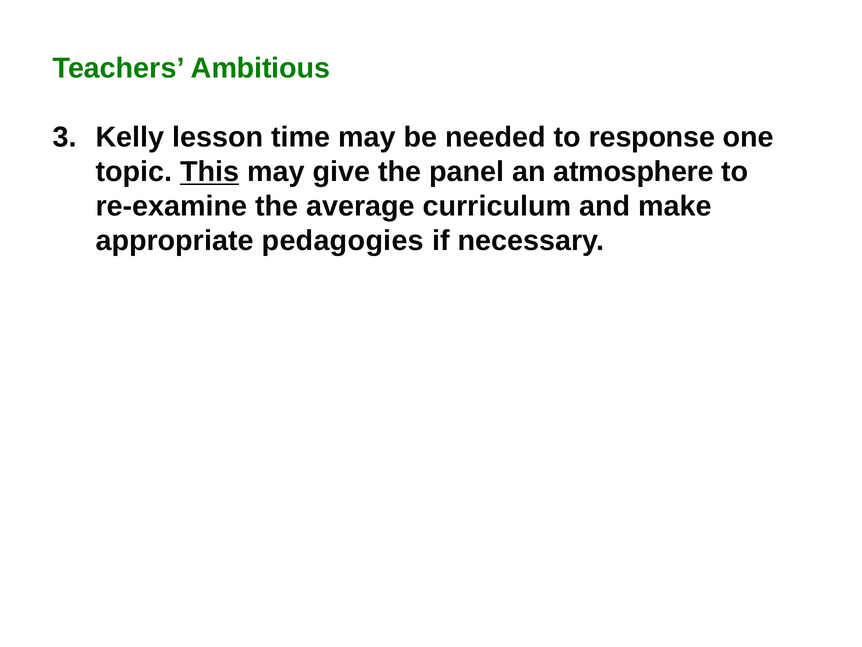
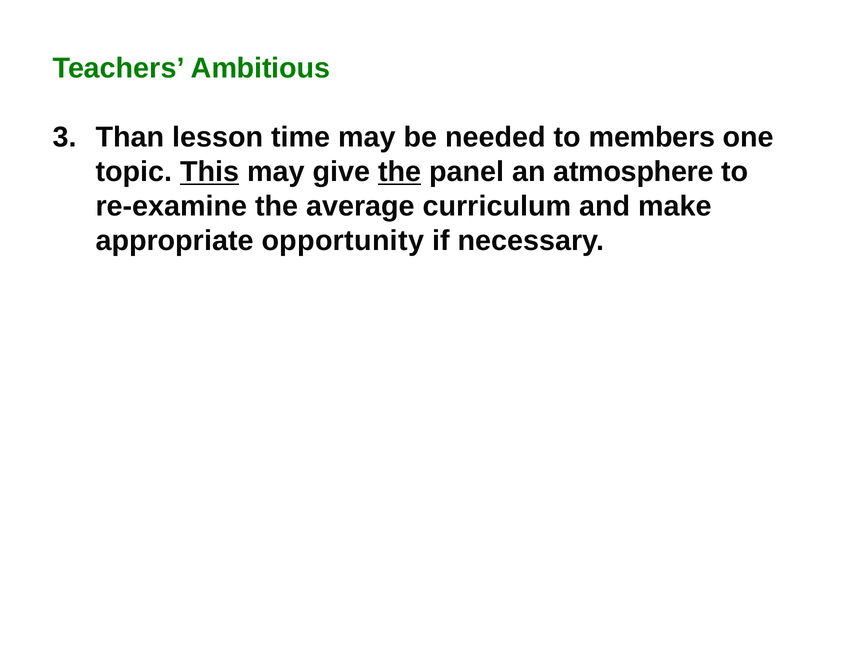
Kelly: Kelly -> Than
response: response -> members
the at (400, 172) underline: none -> present
pedagogies: pedagogies -> opportunity
